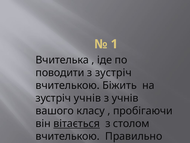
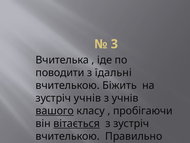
1: 1 -> 3
з зустріч: зустріч -> їдальні
вашого underline: none -> present
з столом: столом -> зустріч
